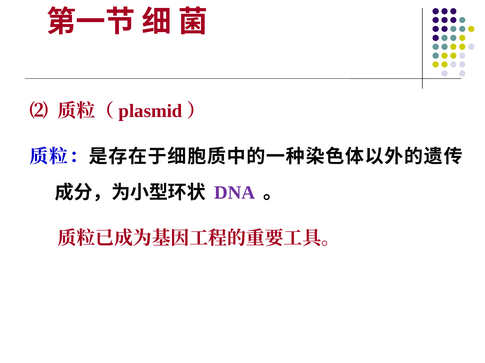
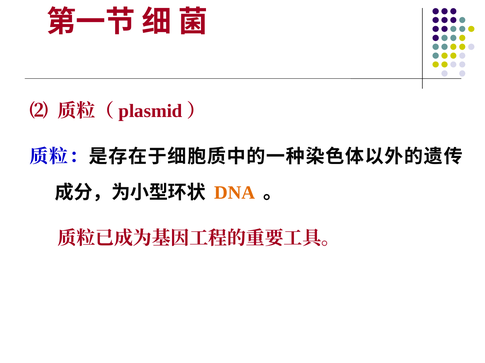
DNA colour: purple -> orange
